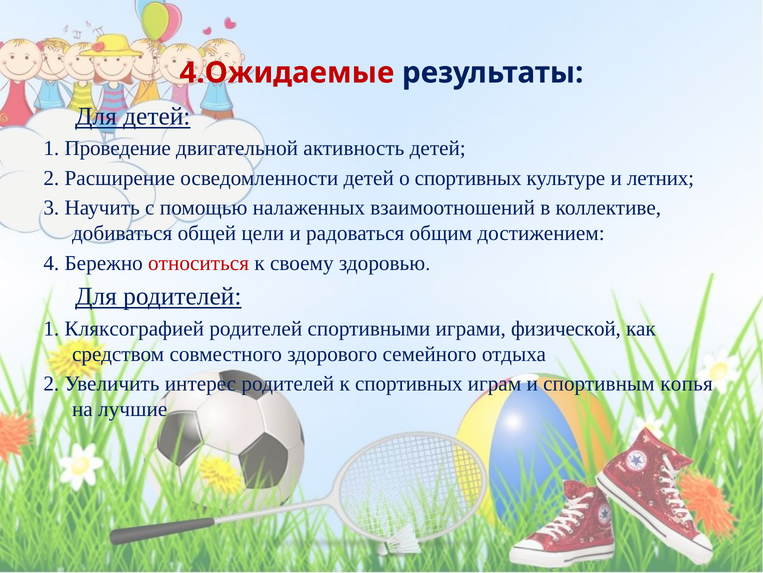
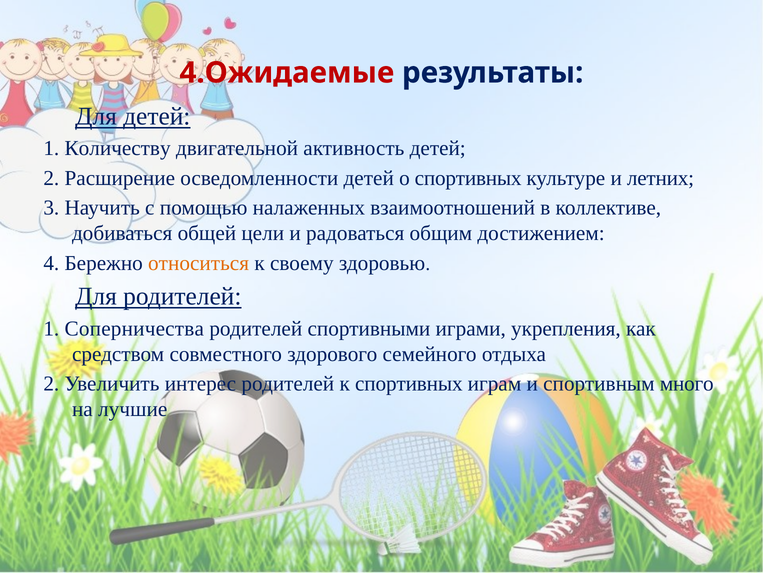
Проведение: Проведение -> Количеству
относиться colour: red -> orange
Кляксографией: Кляксографией -> Соперничества
физической: физической -> укрепления
копья: копья -> много
